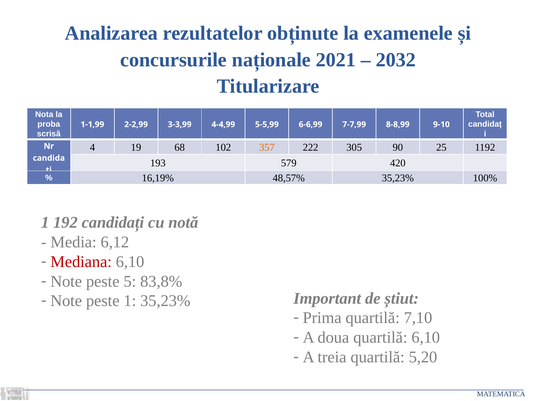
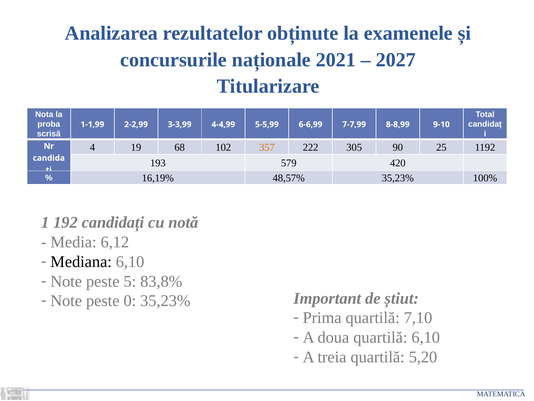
2032: 2032 -> 2027
Mediana colour: red -> black
peste 1: 1 -> 0
